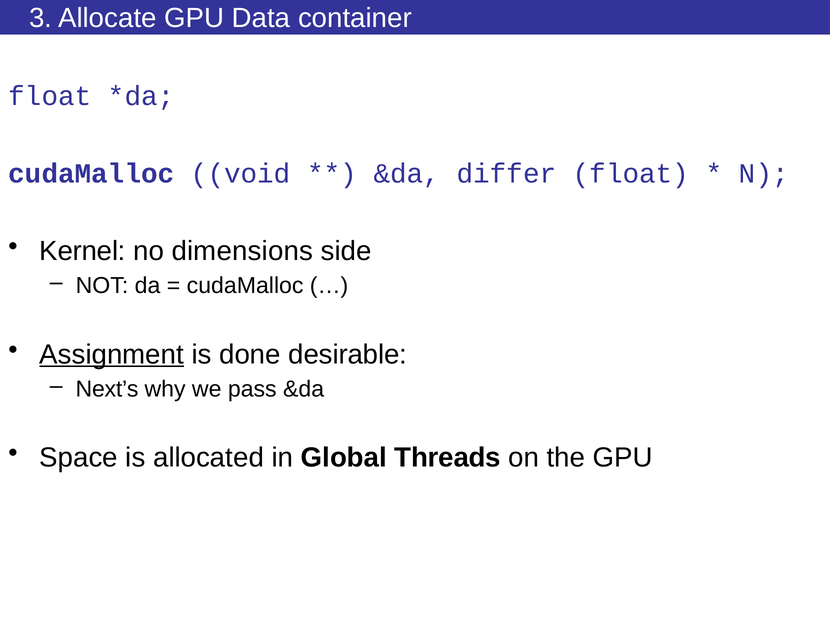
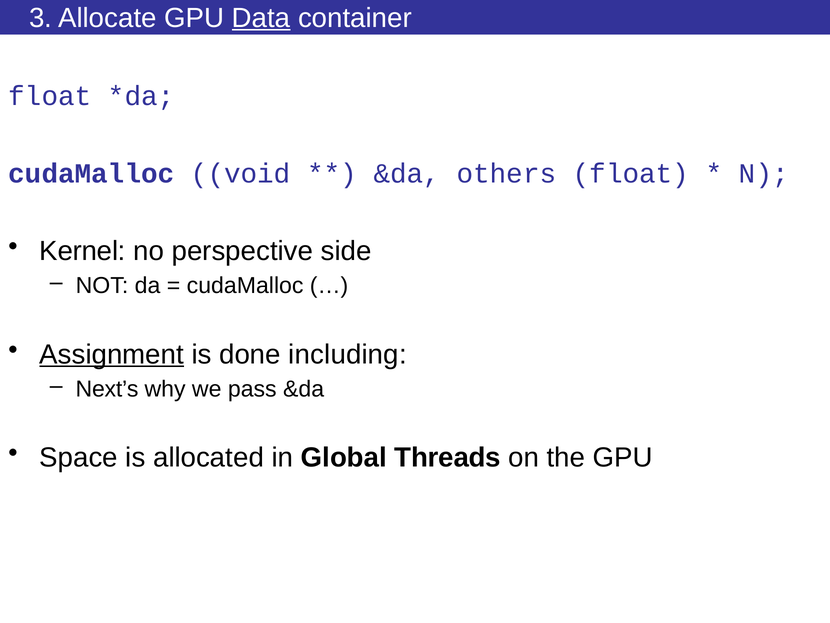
Data underline: none -> present
differ: differ -> others
dimensions: dimensions -> perspective
desirable: desirable -> including
